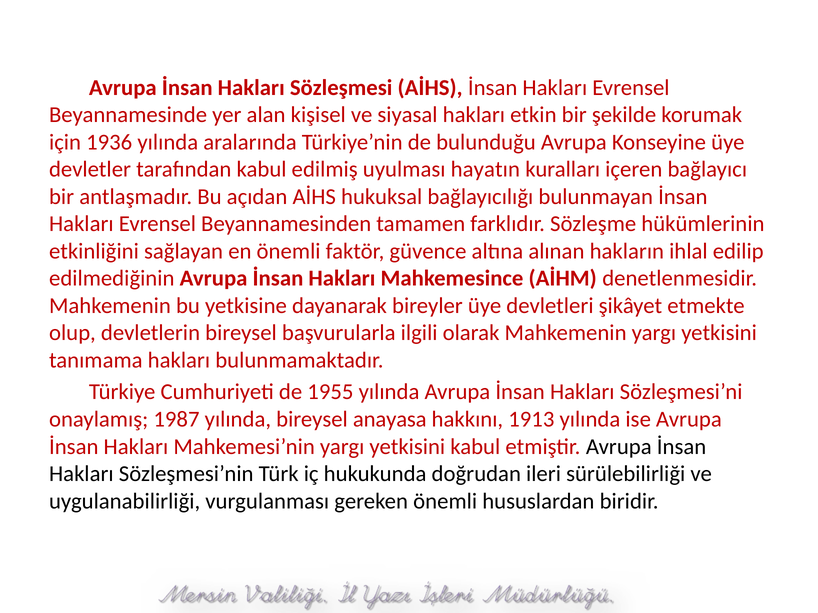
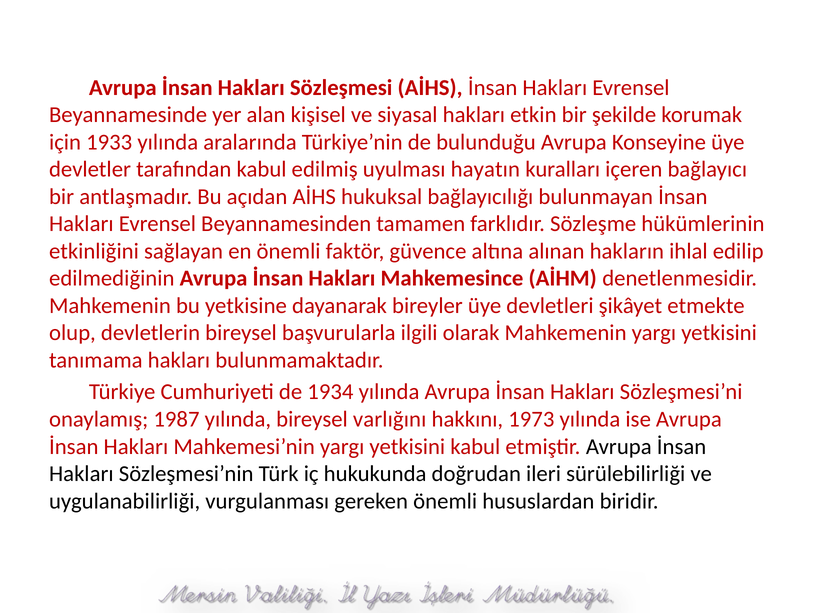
1936: 1936 -> 1933
1955: 1955 -> 1934
anayasa: anayasa -> varlığını
1913: 1913 -> 1973
